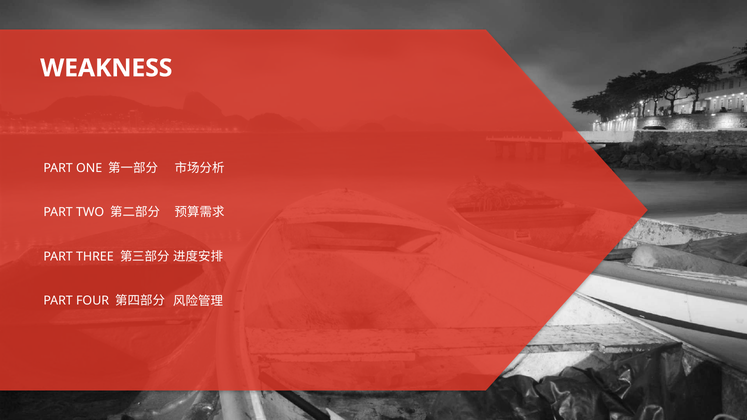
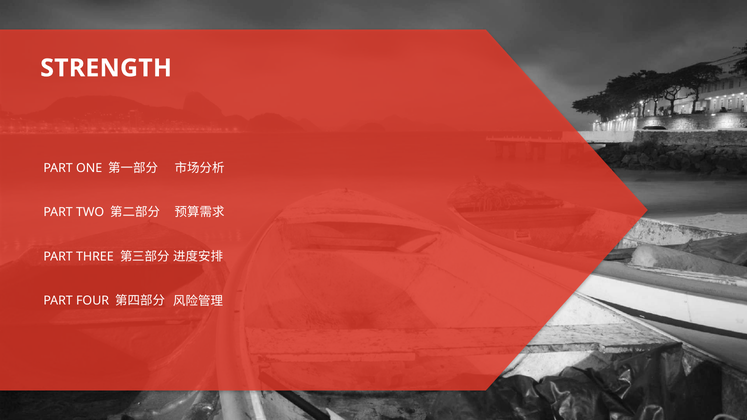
WEAKNESS: WEAKNESS -> STRENGTH
